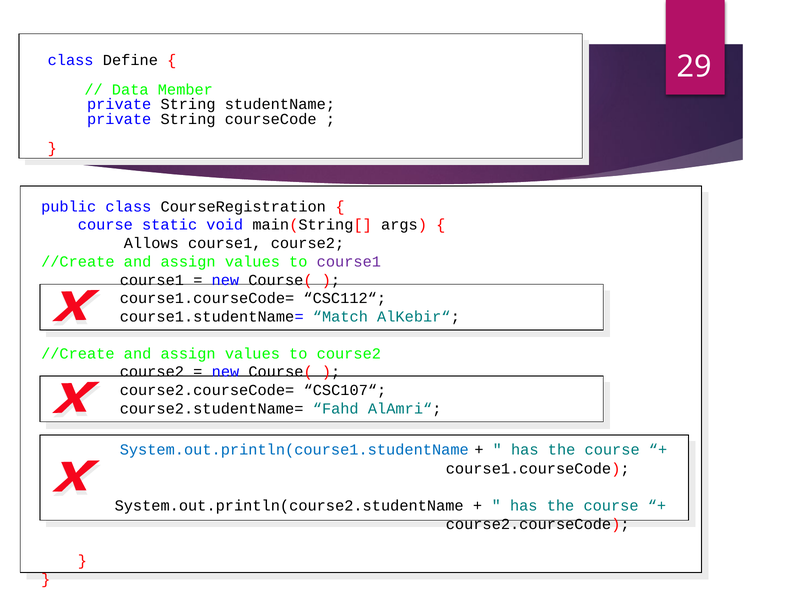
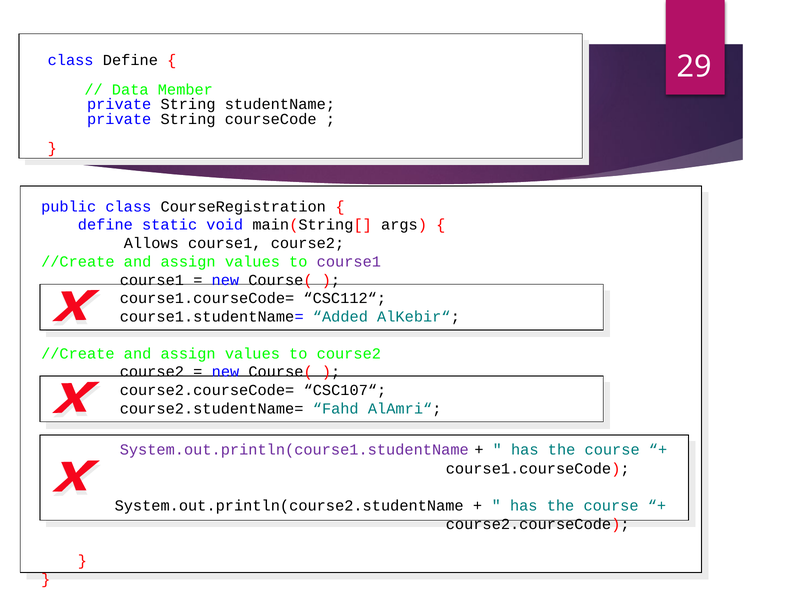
course at (105, 225): course -> define
Match: Match -> Added
System.out.println(course1.studentName colour: blue -> purple
